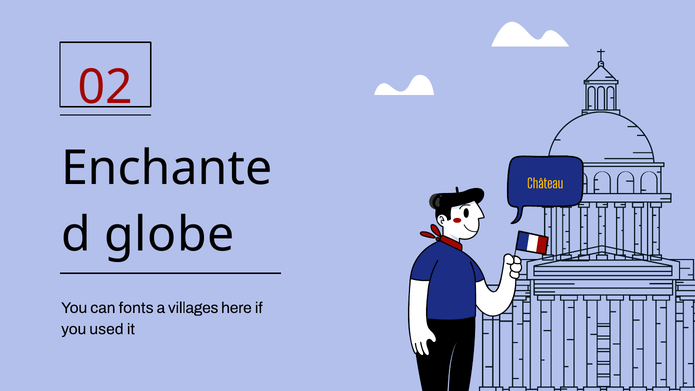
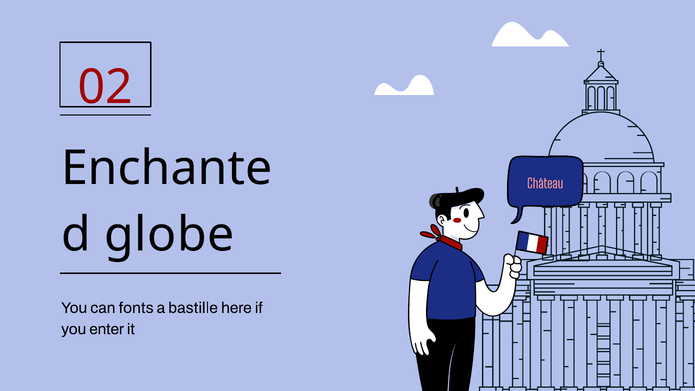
Château colour: yellow -> pink
villages: villages -> bastille
used: used -> enter
